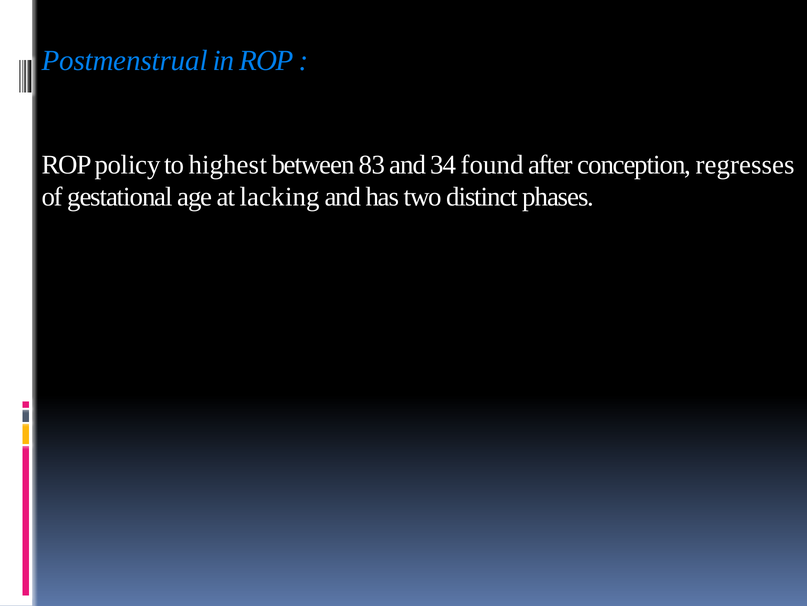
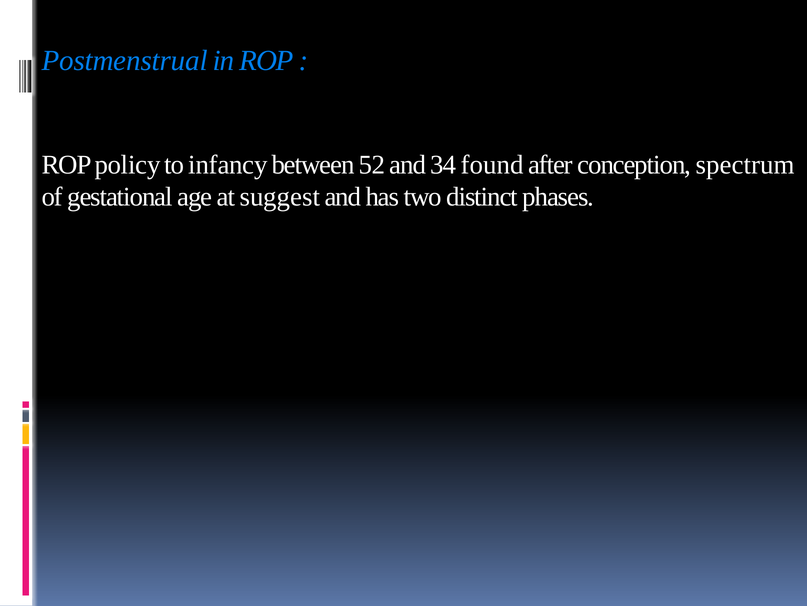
highest: highest -> infancy
83: 83 -> 52
regresses: regresses -> spectrum
lacking: lacking -> suggest
